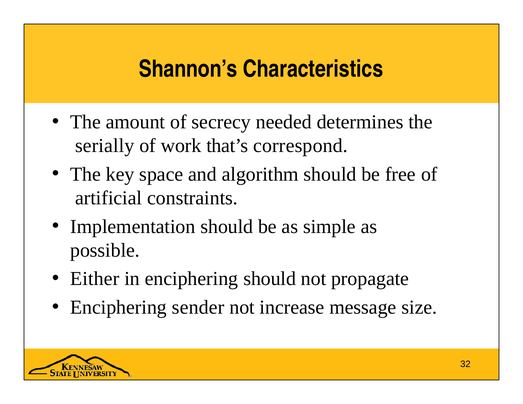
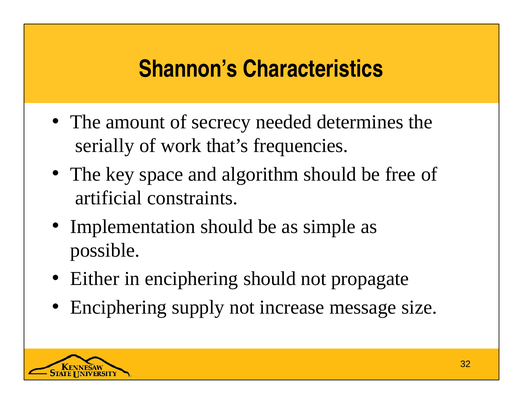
correspond: correspond -> frequencies
sender: sender -> supply
